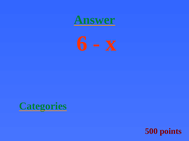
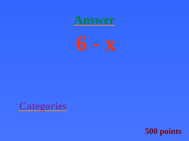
Categories colour: green -> purple
